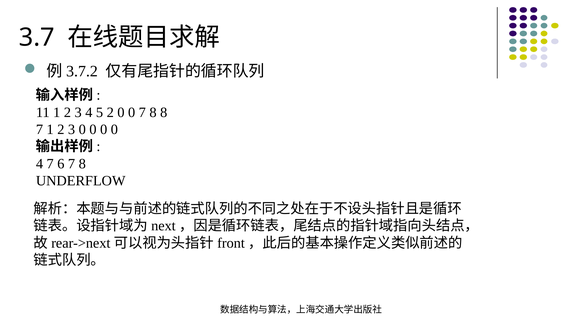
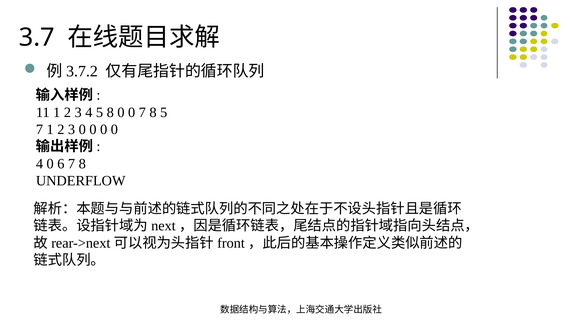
5 2: 2 -> 8
8 8: 8 -> 5
4 7: 7 -> 0
